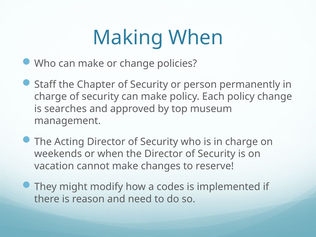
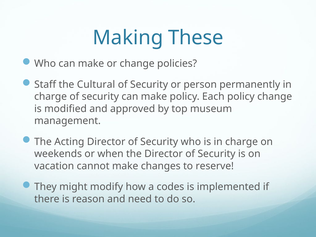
Making When: When -> These
Chapter: Chapter -> Cultural
searches: searches -> modified
